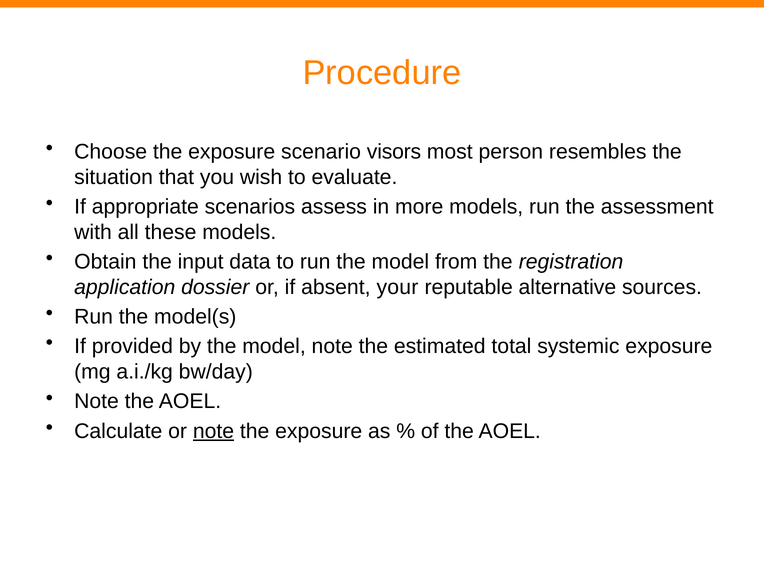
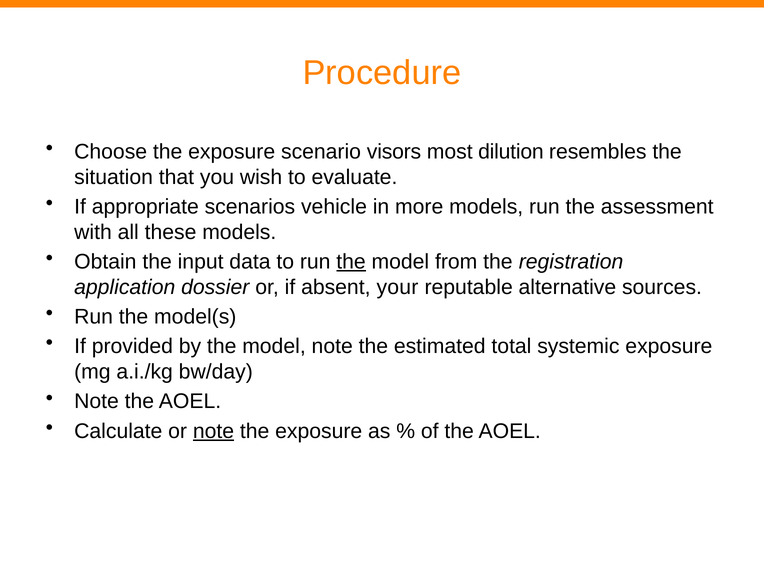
person: person -> dilution
assess: assess -> vehicle
the at (351, 262) underline: none -> present
